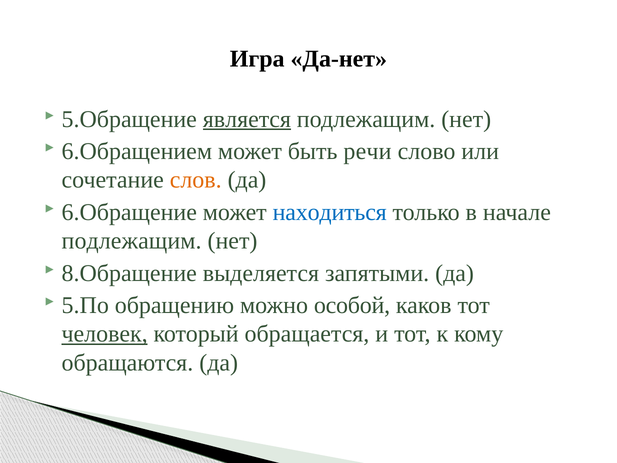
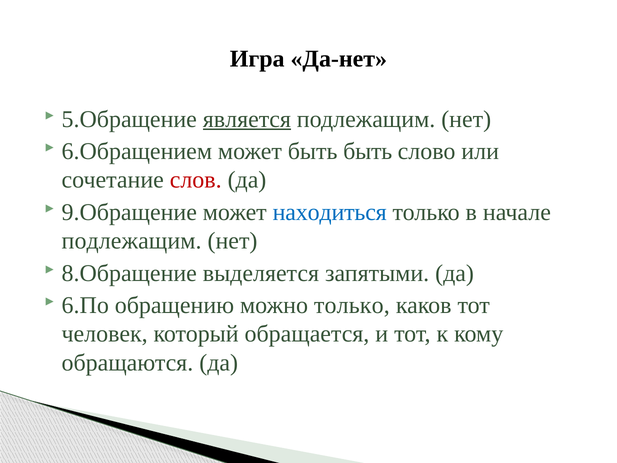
быть речи: речи -> быть
слов colour: orange -> red
6.Обращение: 6.Обращение -> 9.Обращение
5.По: 5.По -> 6.По
можно особой: особой -> только
человек underline: present -> none
